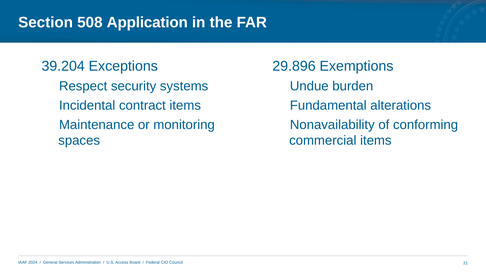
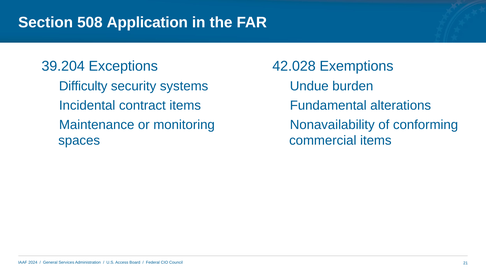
29.896: 29.896 -> 42.028
Respect: Respect -> Difficulty
